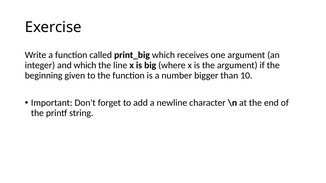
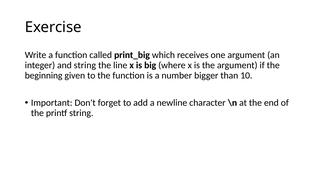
and which: which -> string
